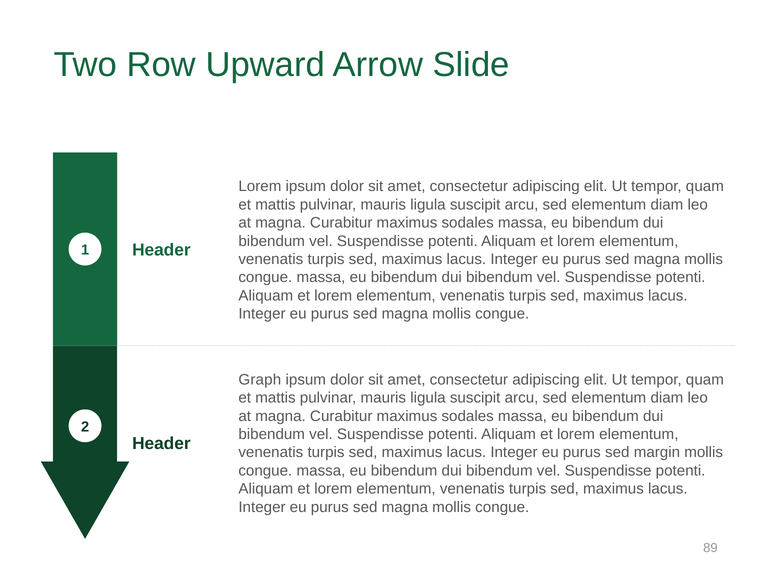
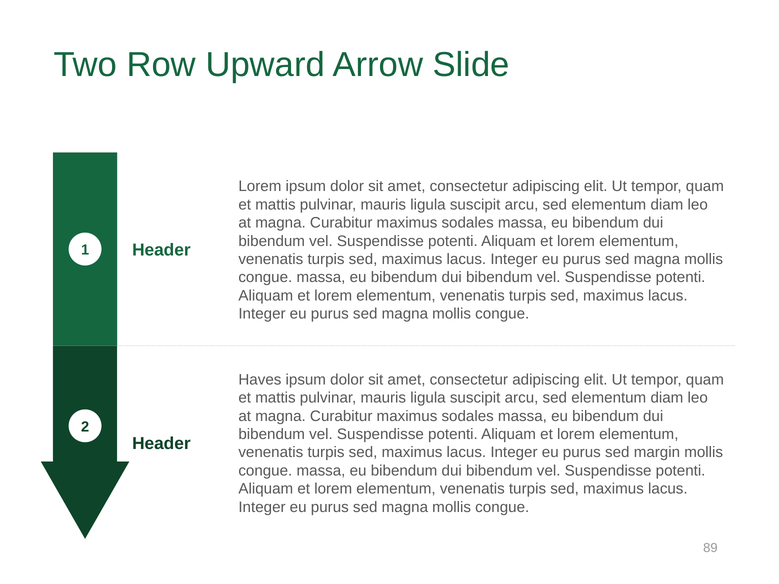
Graph: Graph -> Haves
